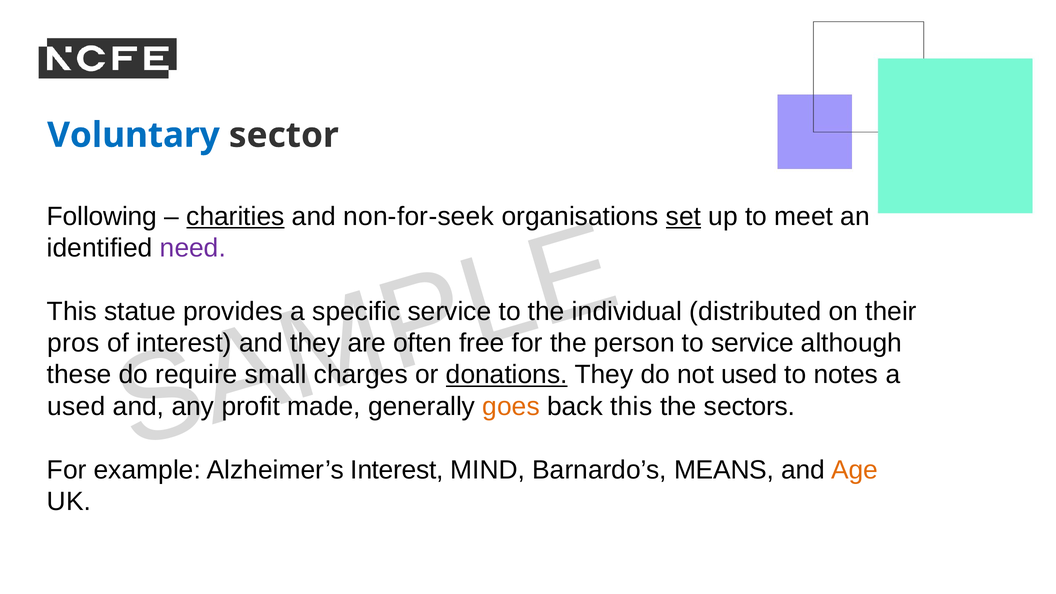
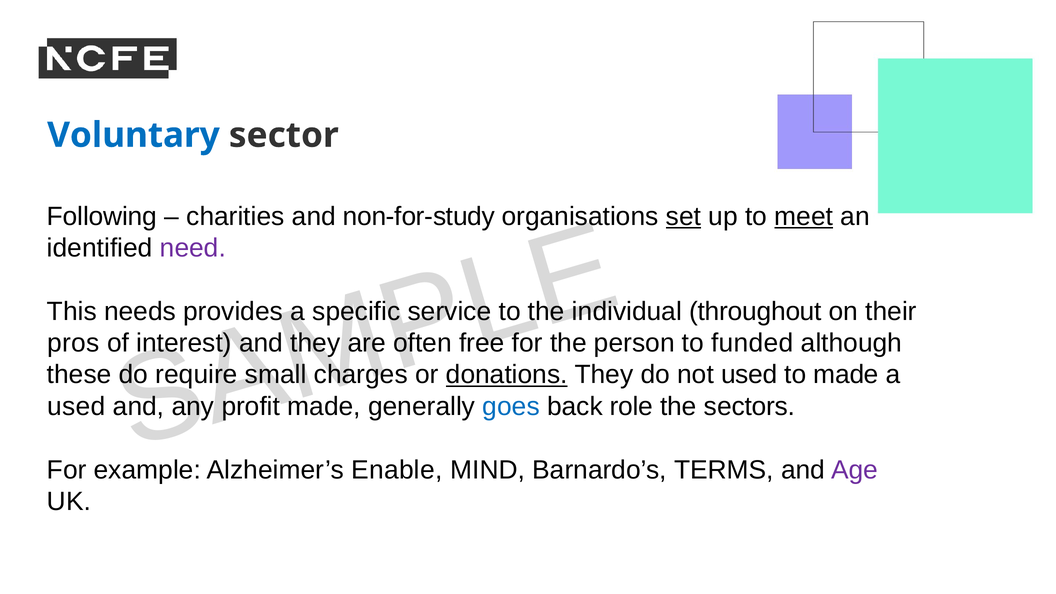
charities underline: present -> none
non-for-seek: non-for-seek -> non-for-study
meet underline: none -> present
statue: statue -> needs
distributed: distributed -> throughout
to service: service -> funded
to notes: notes -> made
goes colour: orange -> blue
back this: this -> role
Alzheimer’s Interest: Interest -> Enable
MEANS: MEANS -> TERMS
Age colour: orange -> purple
